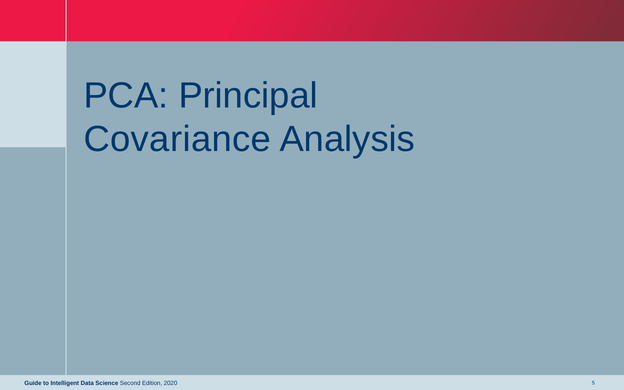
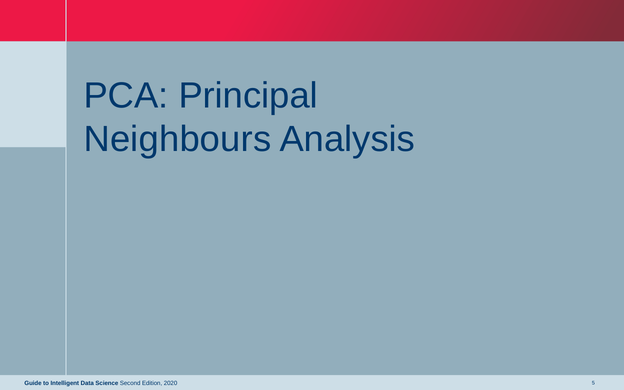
Covariance: Covariance -> Neighbours
